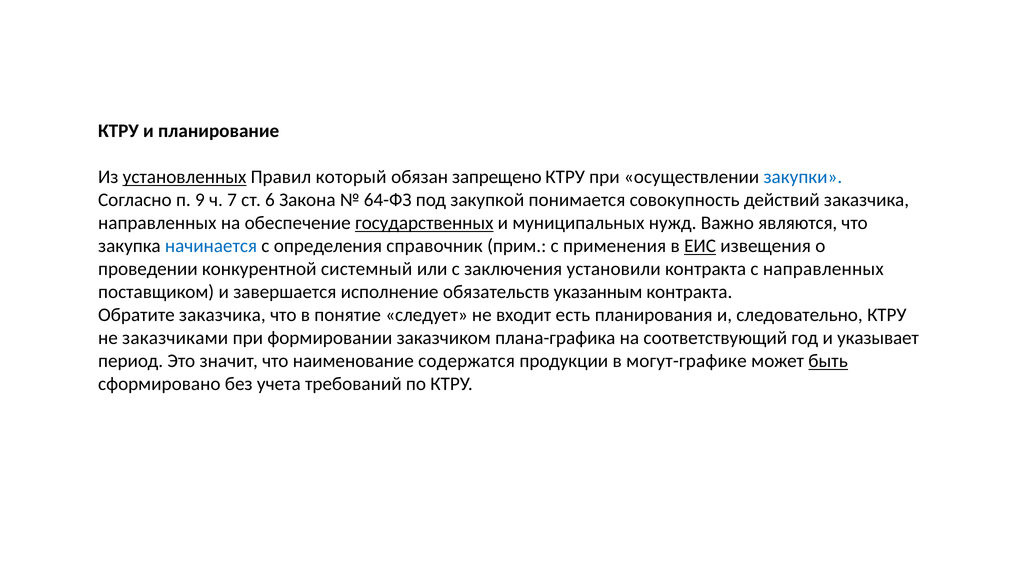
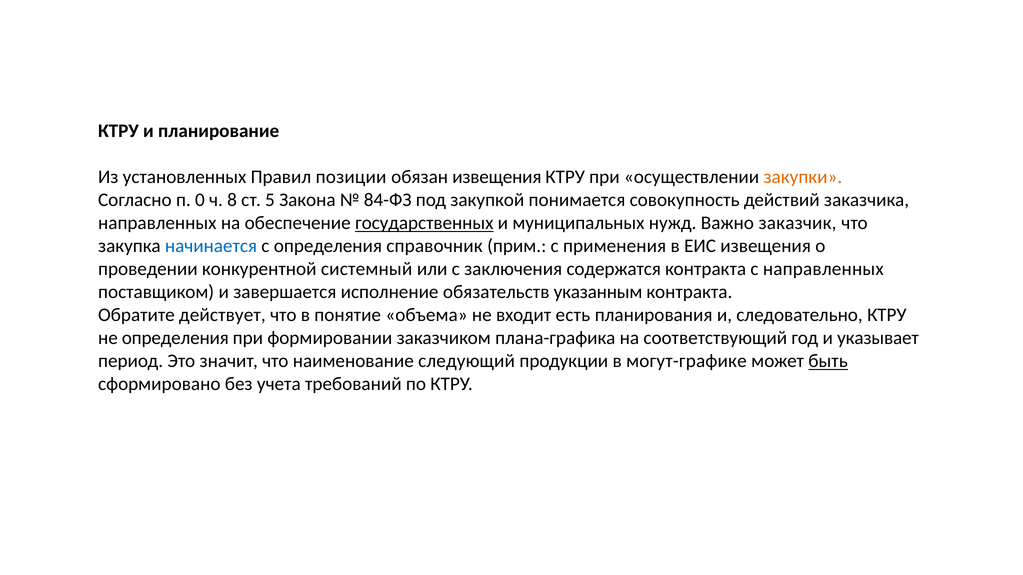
установленных underline: present -> none
который: который -> позиции
обязан запрещено: запрещено -> извещения
закупки colour: blue -> orange
9: 9 -> 0
7: 7 -> 8
6: 6 -> 5
64-ФЗ: 64-ФЗ -> 84-ФЗ
являются: являются -> заказчик
ЕИС underline: present -> none
установили: установили -> содержатся
Обратите заказчика: заказчика -> действует
следует: следует -> объема
не заказчиками: заказчиками -> определения
содержатся: содержатся -> следующий
